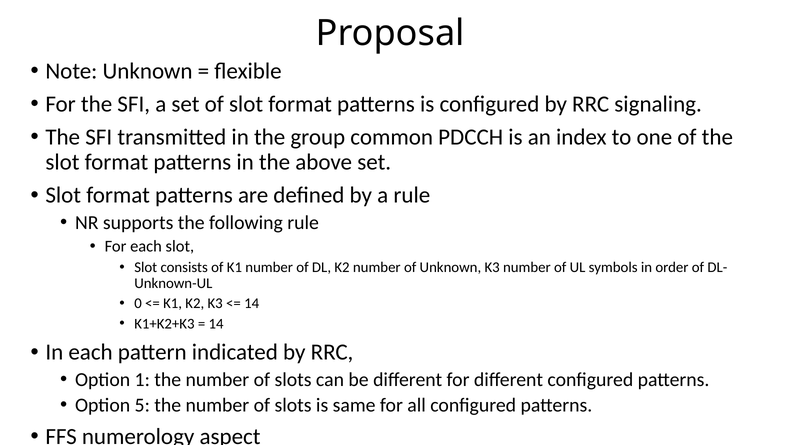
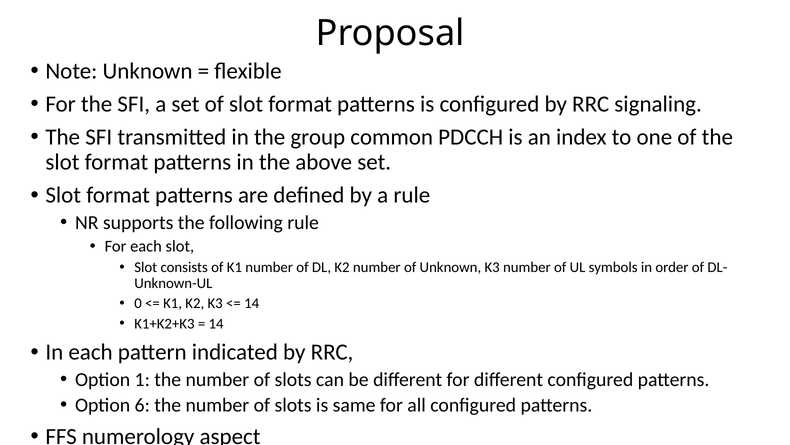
5: 5 -> 6
